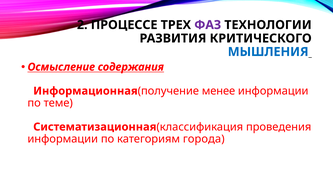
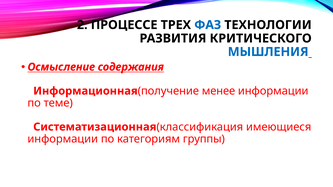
ФАЗ colour: purple -> blue
проведения: проведения -> имеющиеся
города: города -> группы
